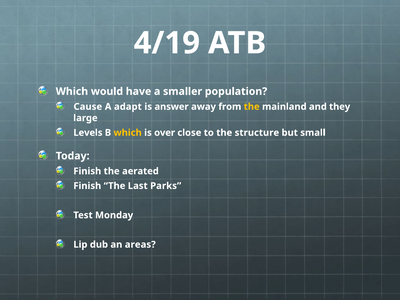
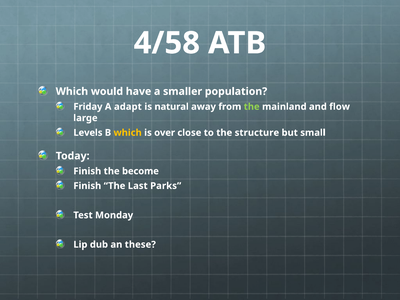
4/19: 4/19 -> 4/58
Cause: Cause -> Friday
answer: answer -> natural
the at (252, 107) colour: yellow -> light green
they: they -> flow
aerated: aerated -> become
areas: areas -> these
